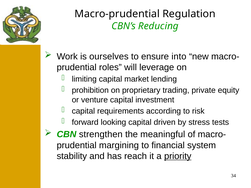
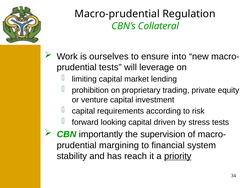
Reducing: Reducing -> Collateral
roles at (110, 67): roles -> tests
strengthen: strengthen -> importantly
meaningful: meaningful -> supervision
